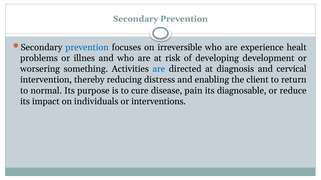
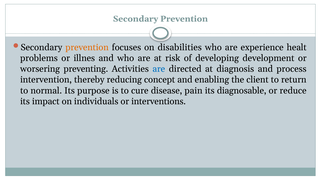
prevention at (87, 47) colour: blue -> orange
irreversible: irreversible -> disabilities
something: something -> preventing
cervical: cervical -> process
distress: distress -> concept
